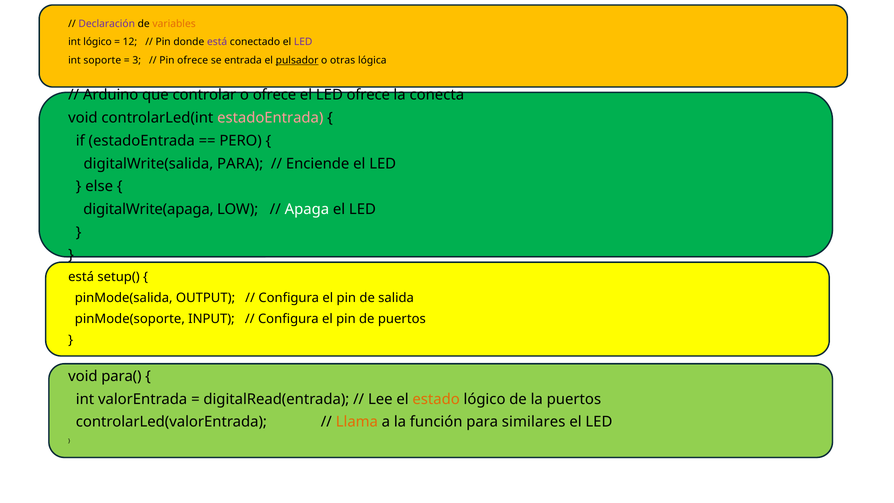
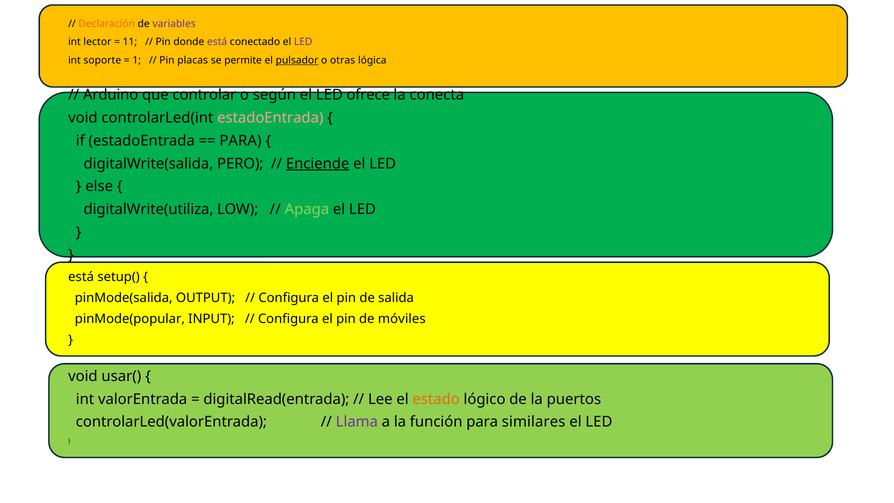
Declaración colour: purple -> orange
variables colour: orange -> purple
int lógico: lógico -> lector
12: 12 -> 11
3: 3 -> 1
Pin ofrece: ofrece -> placas
entrada: entrada -> permite
o ofrece: ofrece -> según
PERO at (241, 141): PERO -> PARA
digitalWrite(salida PARA: PARA -> PERO
Enciende underline: none -> present
digitalWrite(apaga: digitalWrite(apaga -> digitalWrite(utiliza
Apaga colour: white -> light green
pinMode(soporte: pinMode(soporte -> pinMode(popular
de puertos: puertos -> móviles
para(: para( -> usar(
Llama colour: orange -> purple
